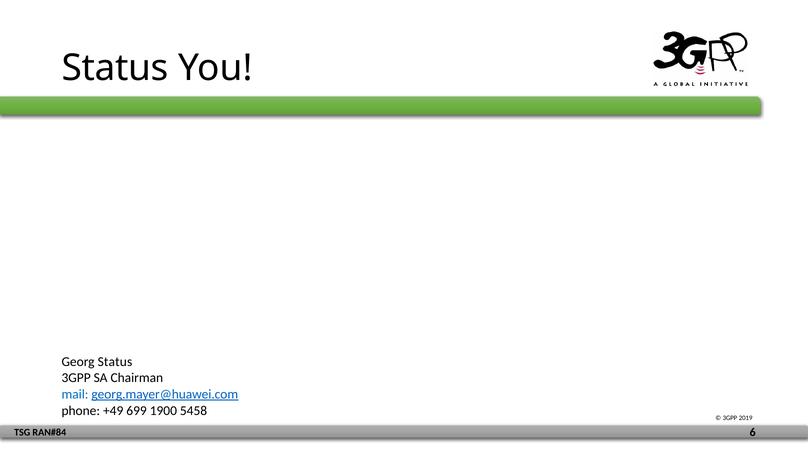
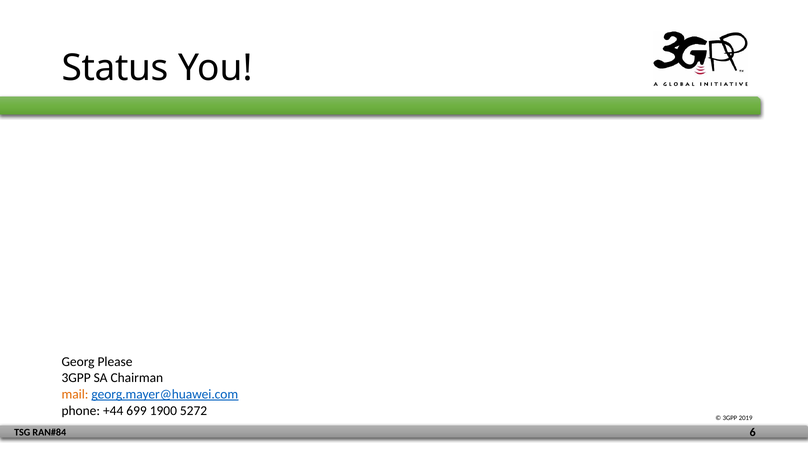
Georg Status: Status -> Please
mail colour: blue -> orange
+49: +49 -> +44
5458: 5458 -> 5272
